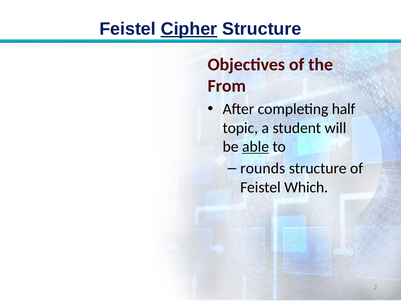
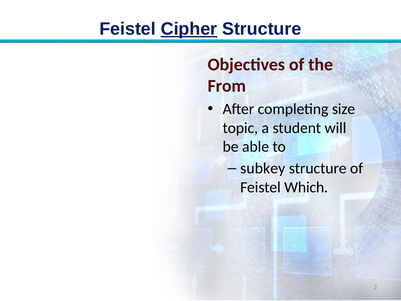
half: half -> size
able underline: present -> none
rounds: rounds -> subkey
